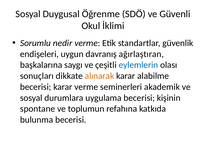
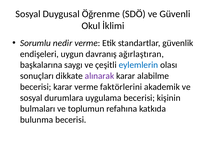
alınarak colour: orange -> purple
seminerleri: seminerleri -> faktörlerini
spontane: spontane -> bulmaları
